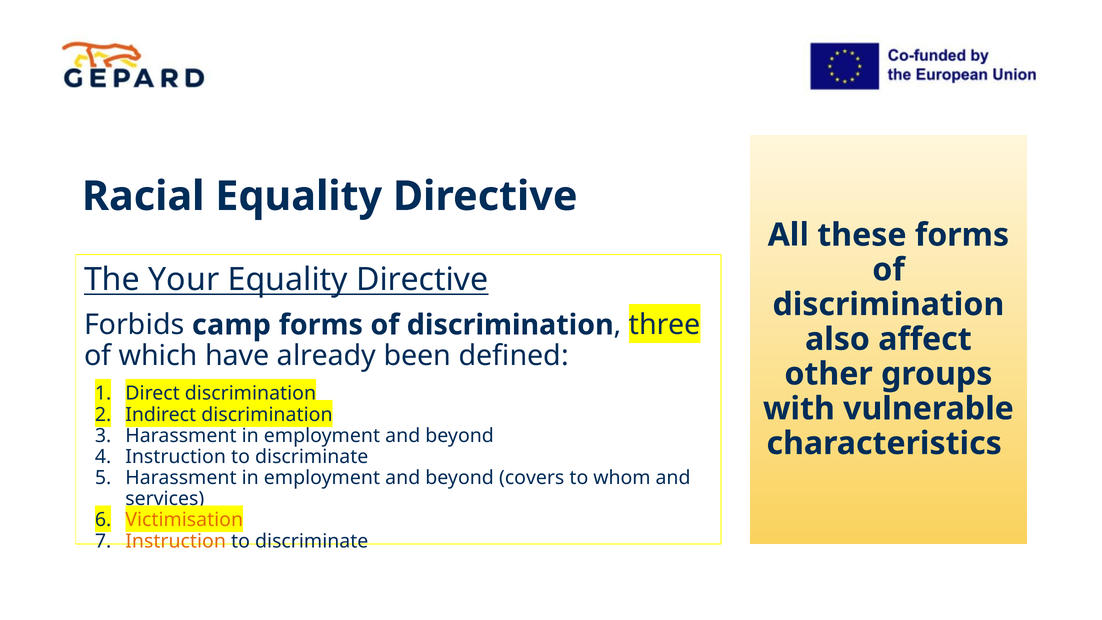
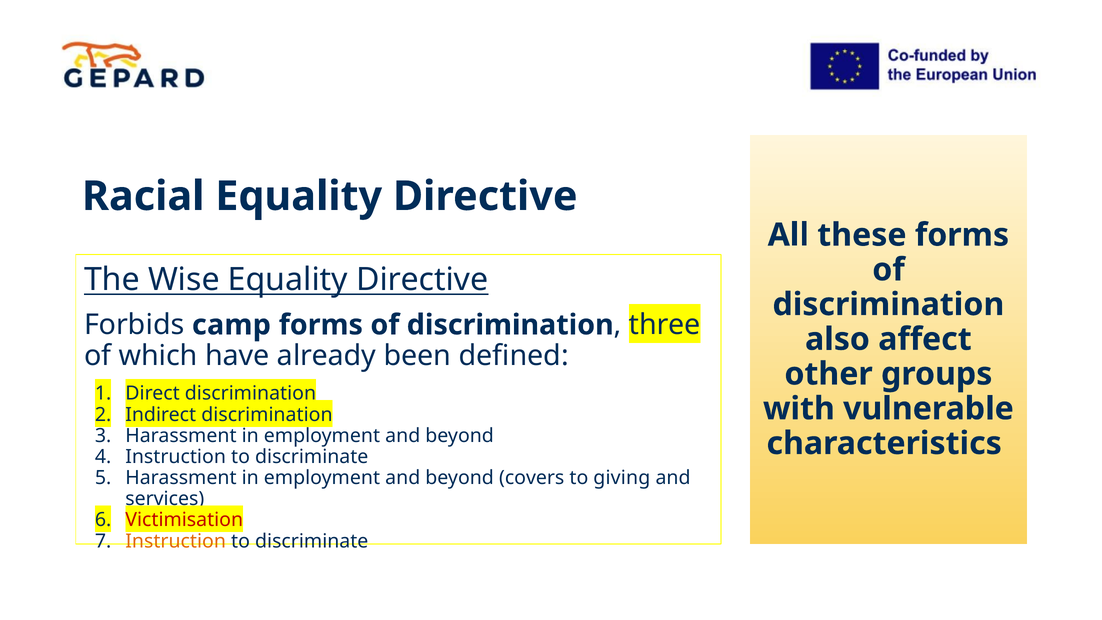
Your: Your -> Wise
whom: whom -> giving
Victimisation colour: orange -> red
